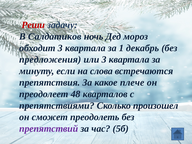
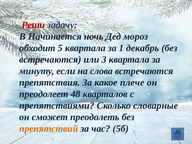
Салдатиков: Салдатиков -> Начинается
обходит 3: 3 -> 5
предложения at (50, 59): предложения -> встречаются
произошел: произошел -> словарные
препятствий colour: purple -> orange
